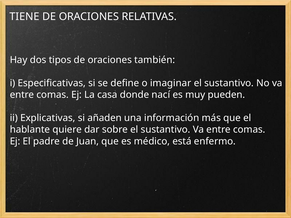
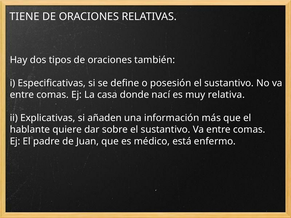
imaginar: imaginar -> posesión
pueden: pueden -> relativa
